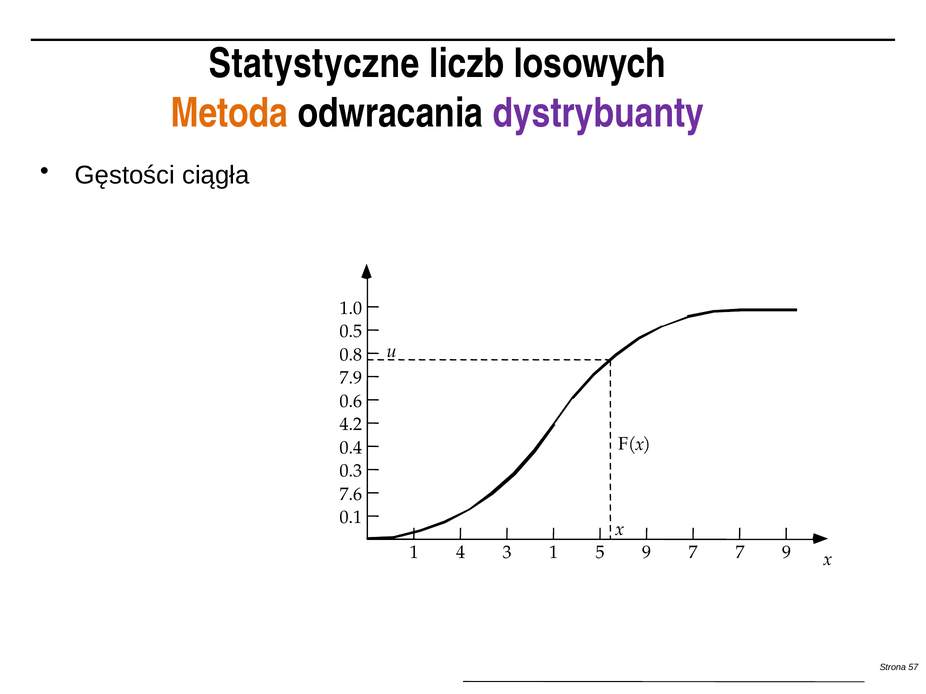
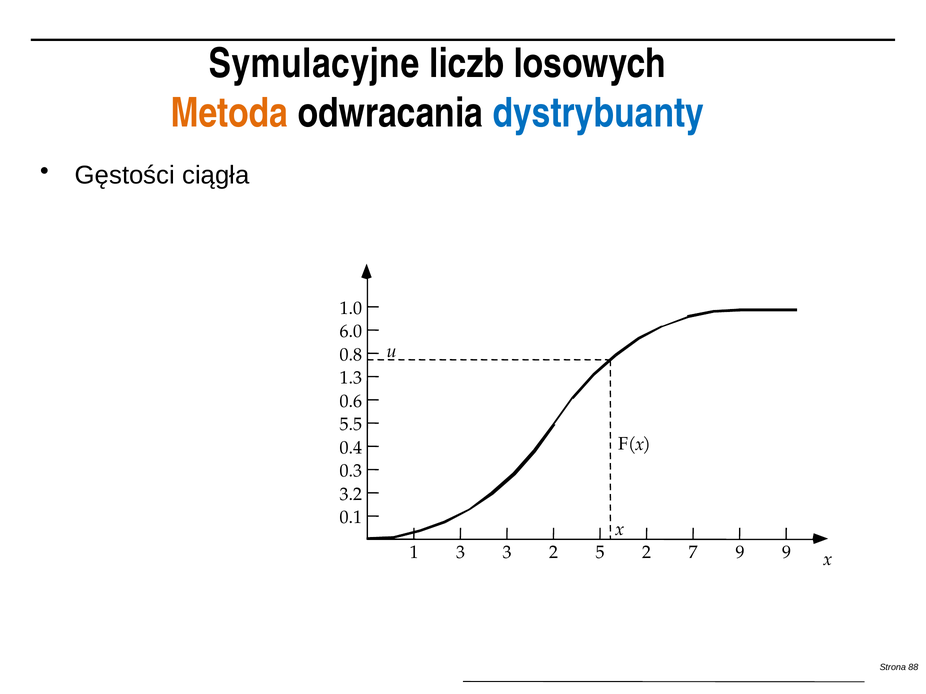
Statystyczne: Statystyczne -> Symulacyjne
dystrybuanty colour: purple -> blue
0.5: 0.5 -> 6.0
7.9: 7.9 -> 1.3
4.2: 4.2 -> 5.5
7.6: 7.6 -> 3.2
1 4: 4 -> 3
3 1: 1 -> 2
5 9: 9 -> 2
7 7: 7 -> 9
57: 57 -> 88
